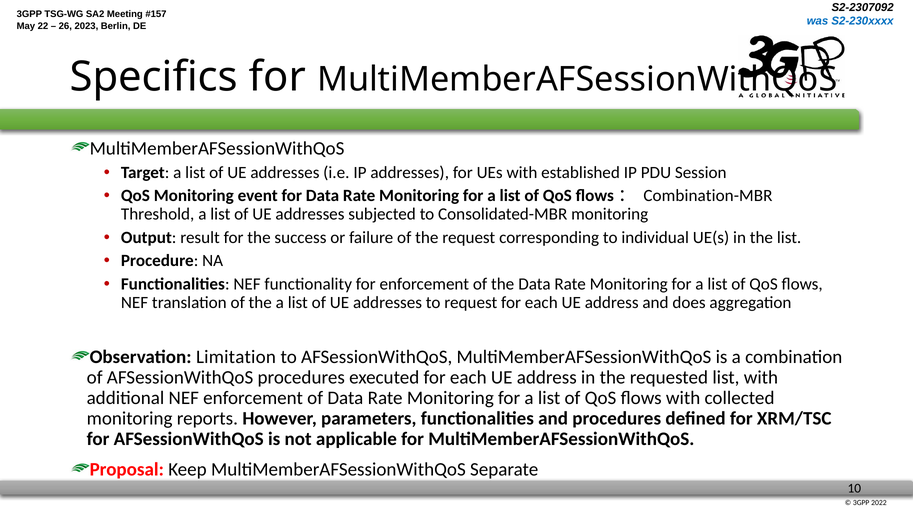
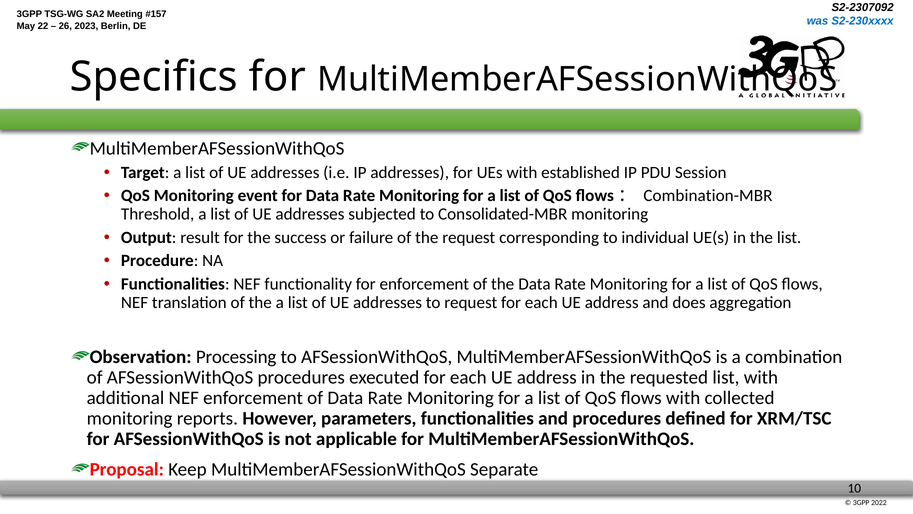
Limitation: Limitation -> Processing
